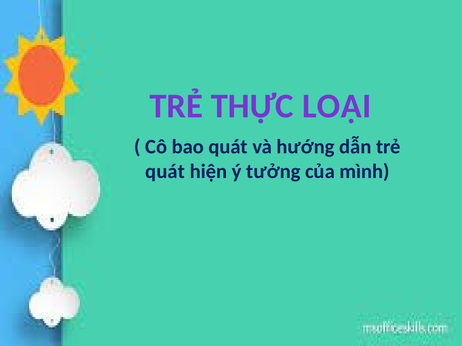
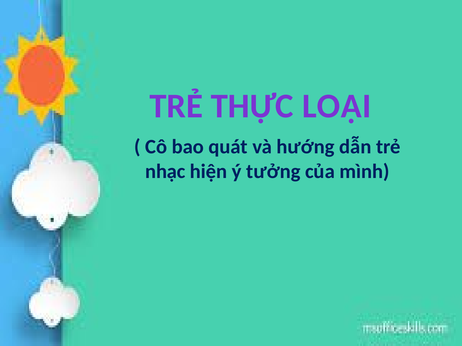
quát at (165, 172): quát -> nhạc
